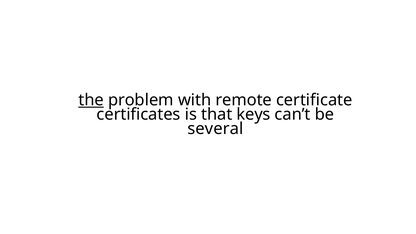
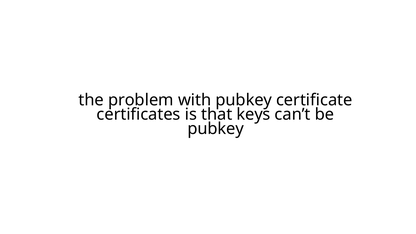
the underline: present -> none
with remote: remote -> pubkey
several at (215, 129): several -> pubkey
